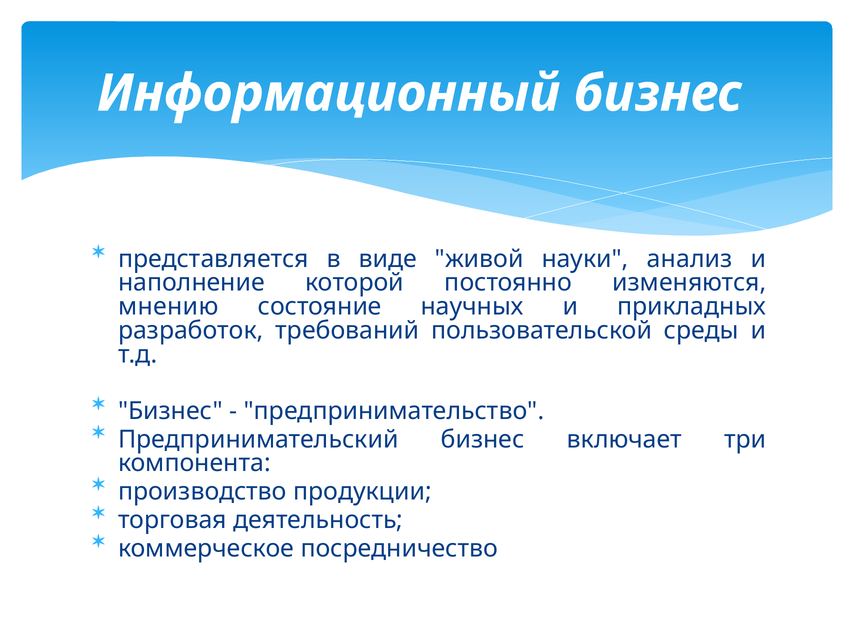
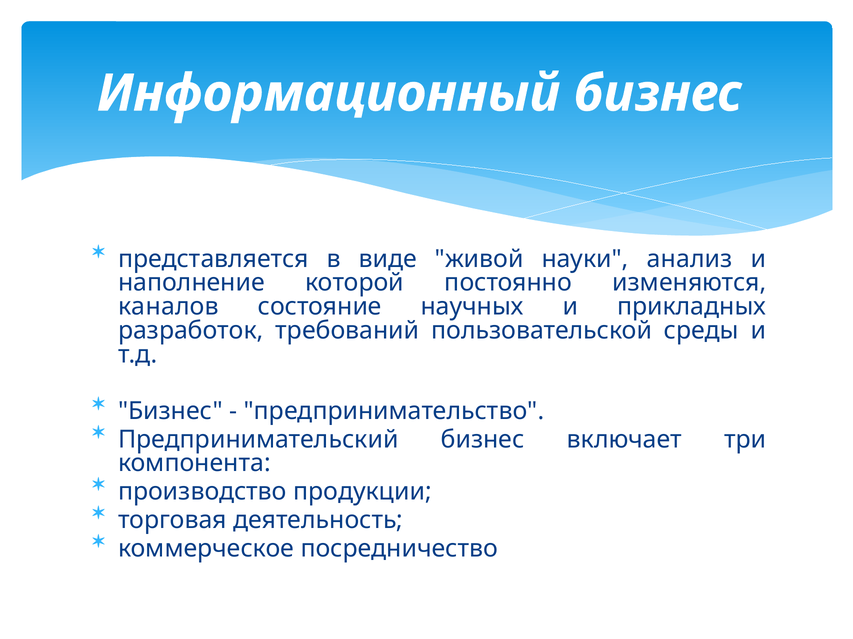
мнению: мнению -> каналов
